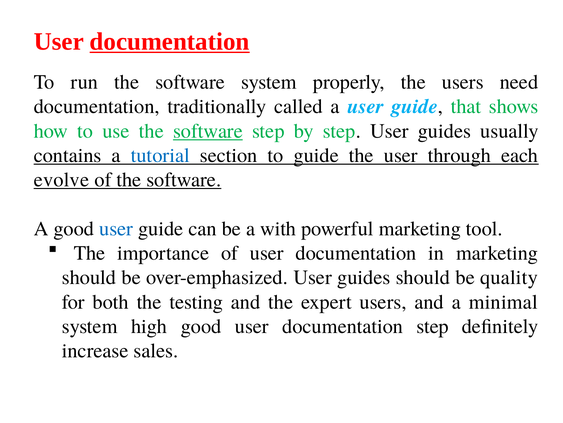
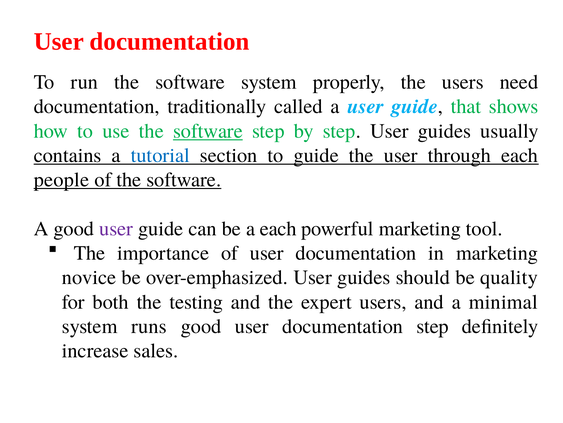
documentation at (170, 42) underline: present -> none
evolve: evolve -> people
user at (116, 228) colour: blue -> purple
a with: with -> each
should at (89, 277): should -> novice
high: high -> runs
